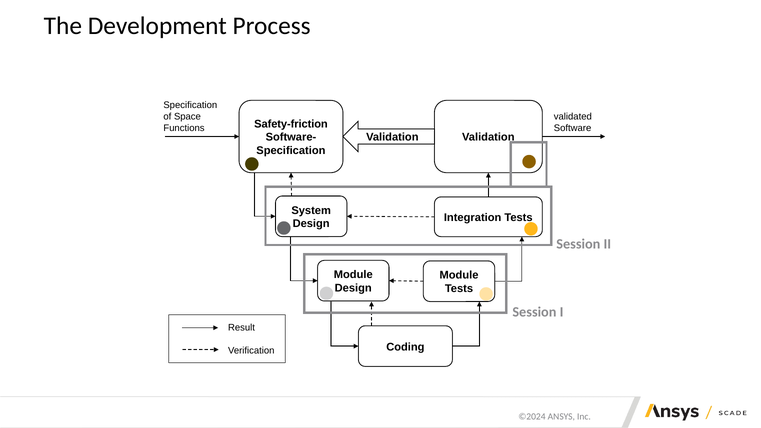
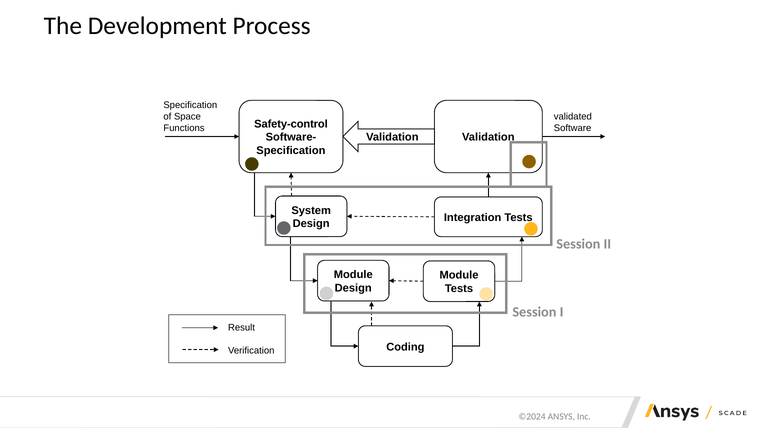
Safety-friction: Safety-friction -> Safety-control
